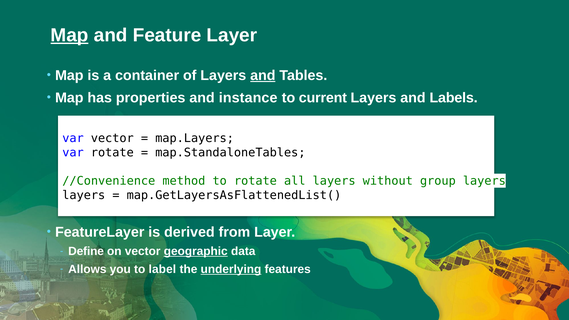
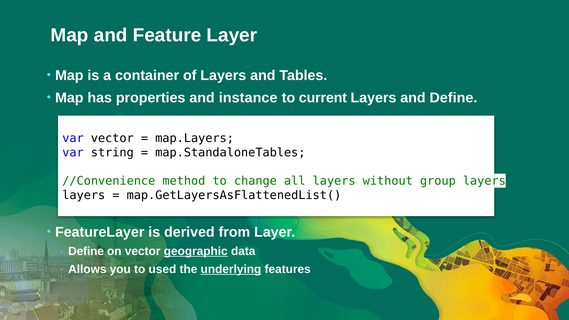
Map at (70, 35) underline: present -> none
and at (263, 75) underline: present -> none
and Labels: Labels -> Define
var rotate: rotate -> string
to rotate: rotate -> change
label: label -> used
